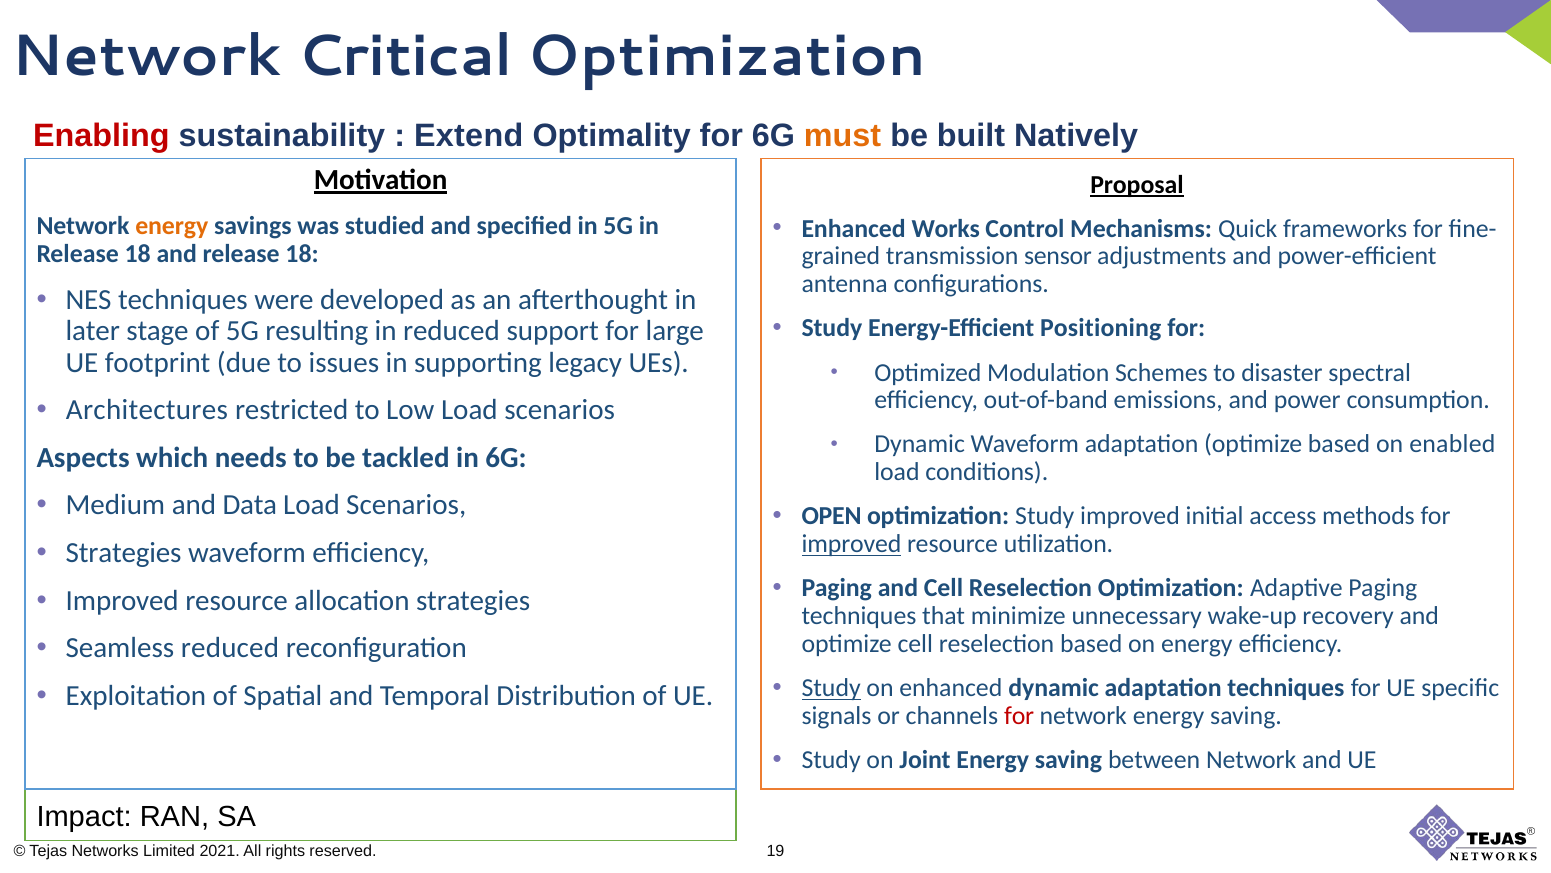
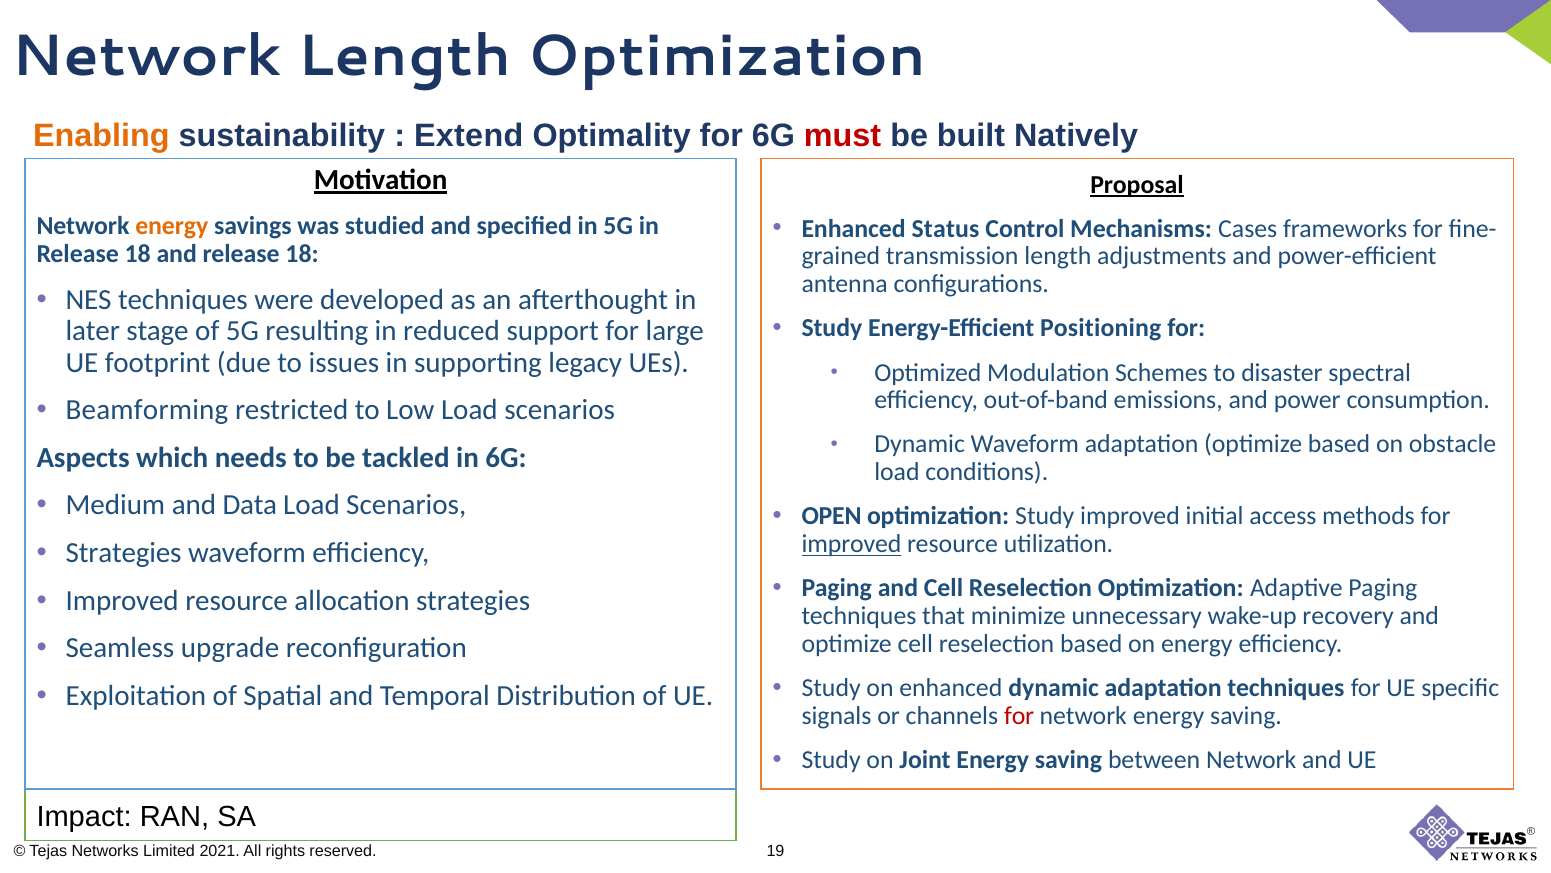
Network Critical: Critical -> Length
Enabling colour: red -> orange
must colour: orange -> red
Works: Works -> Status
Quick: Quick -> Cases
transmission sensor: sensor -> length
Architectures: Architectures -> Beamforming
enabled: enabled -> obstacle
Seamless reduced: reduced -> upgrade
Study at (831, 688) underline: present -> none
